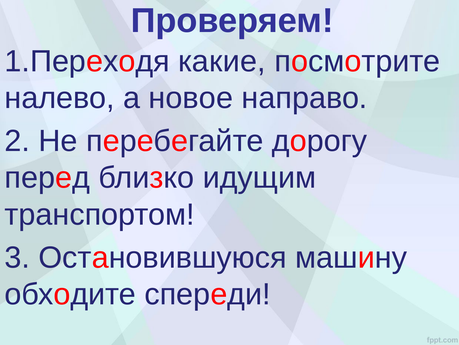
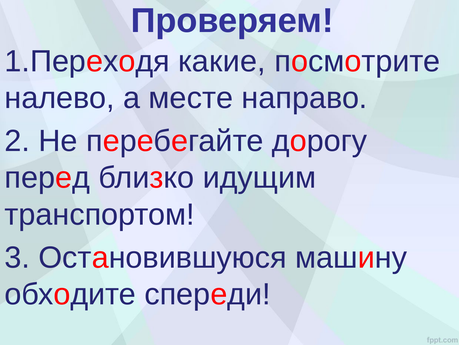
новое: новое -> месте
